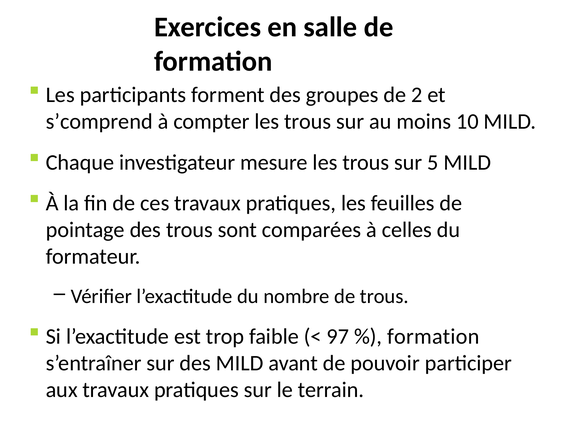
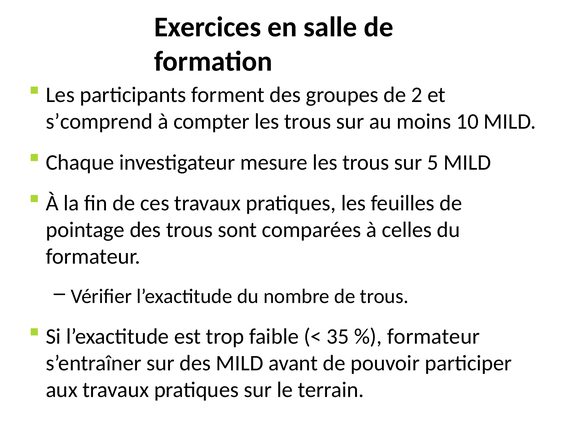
97: 97 -> 35
formation at (433, 337): formation -> formateur
